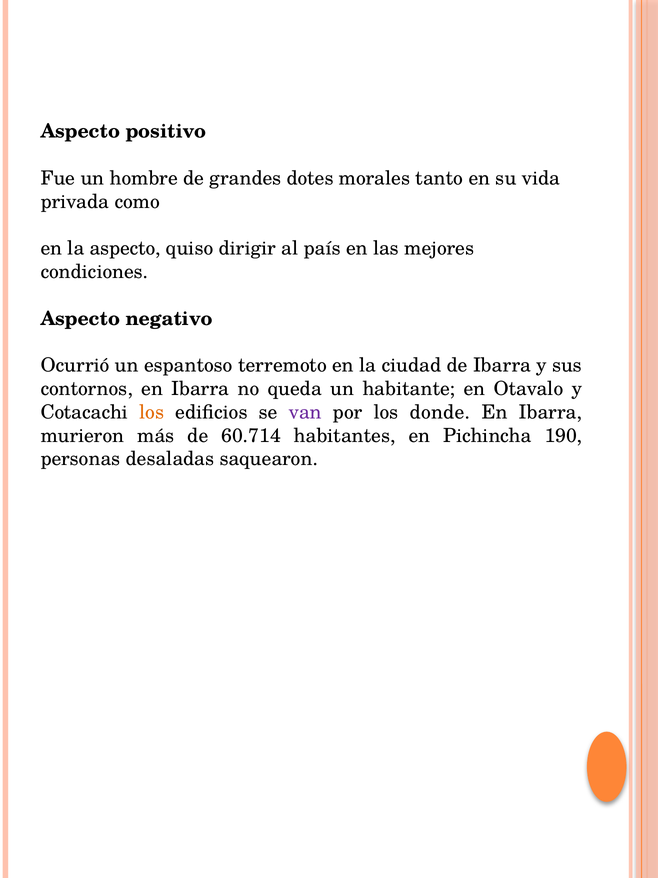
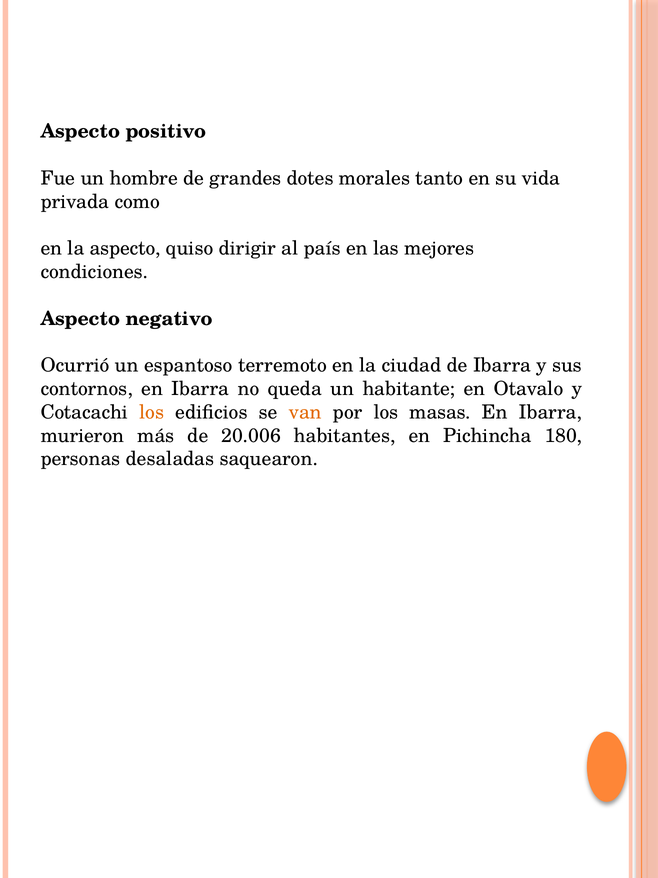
van colour: purple -> orange
donde: donde -> masas
60.714: 60.714 -> 20.006
190: 190 -> 180
